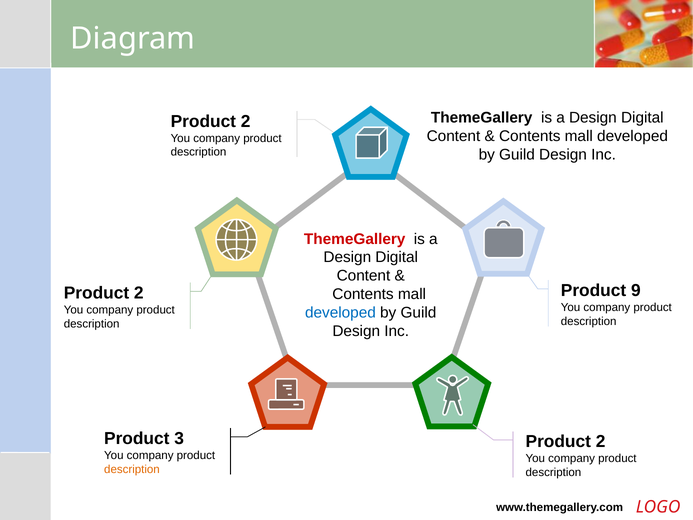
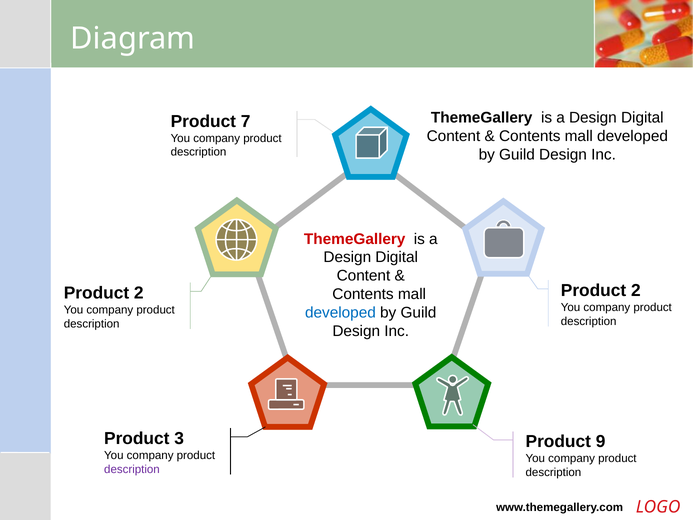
2 at (246, 121): 2 -> 7
9 at (636, 291): 9 -> 2
2 at (601, 442): 2 -> 9
description at (132, 469) colour: orange -> purple
